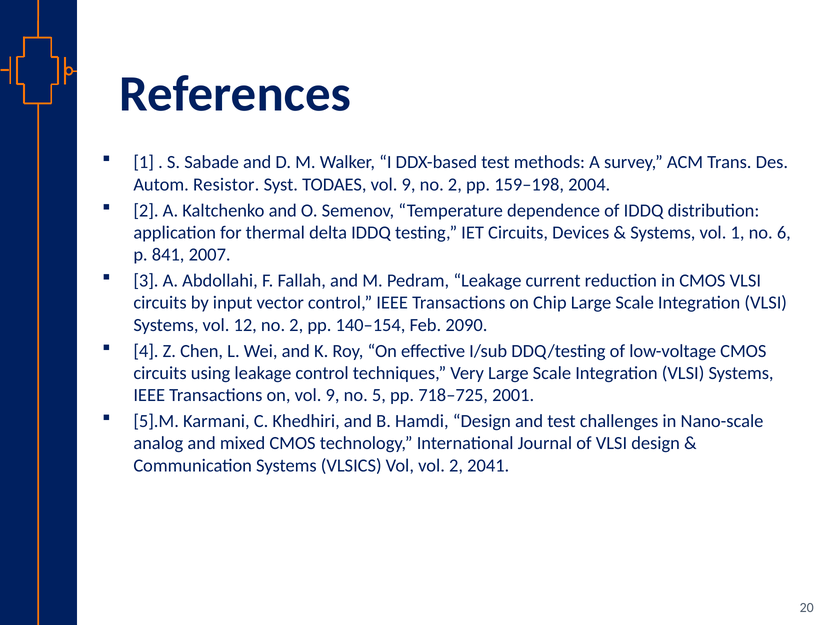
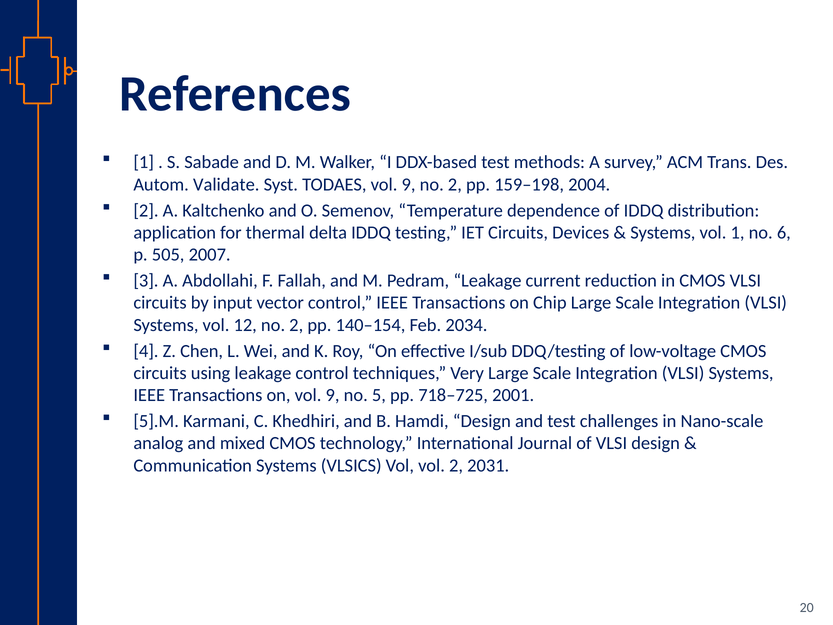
Resistor: Resistor -> Validate
841: 841 -> 505
2090: 2090 -> 2034
2041: 2041 -> 2031
